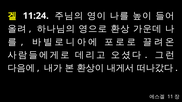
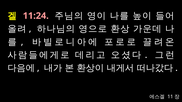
11:24 colour: white -> pink
